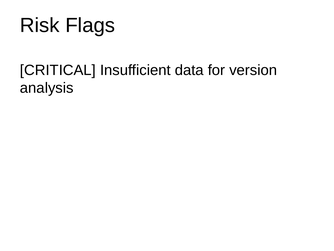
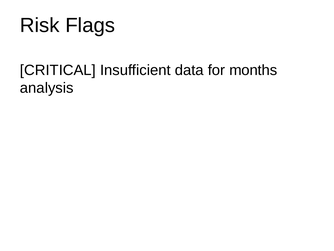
version: version -> months
